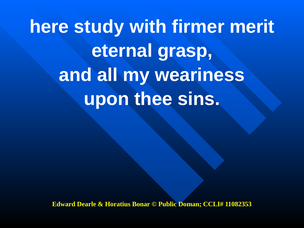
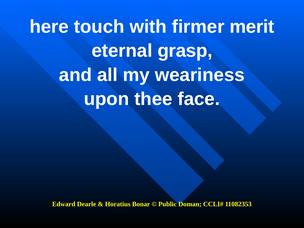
study: study -> touch
sins: sins -> face
